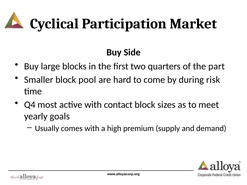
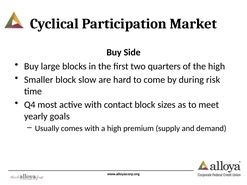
the part: part -> high
pool: pool -> slow
